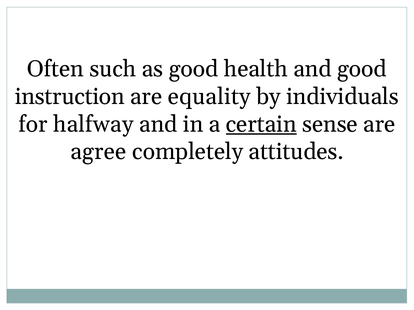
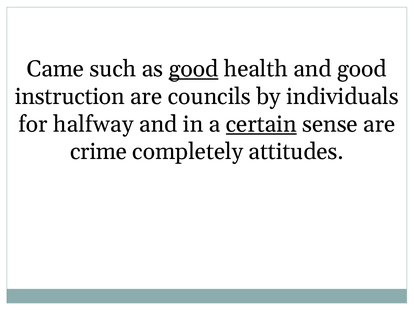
Often: Often -> Came
good at (194, 69) underline: none -> present
equality: equality -> councils
agree: agree -> crime
